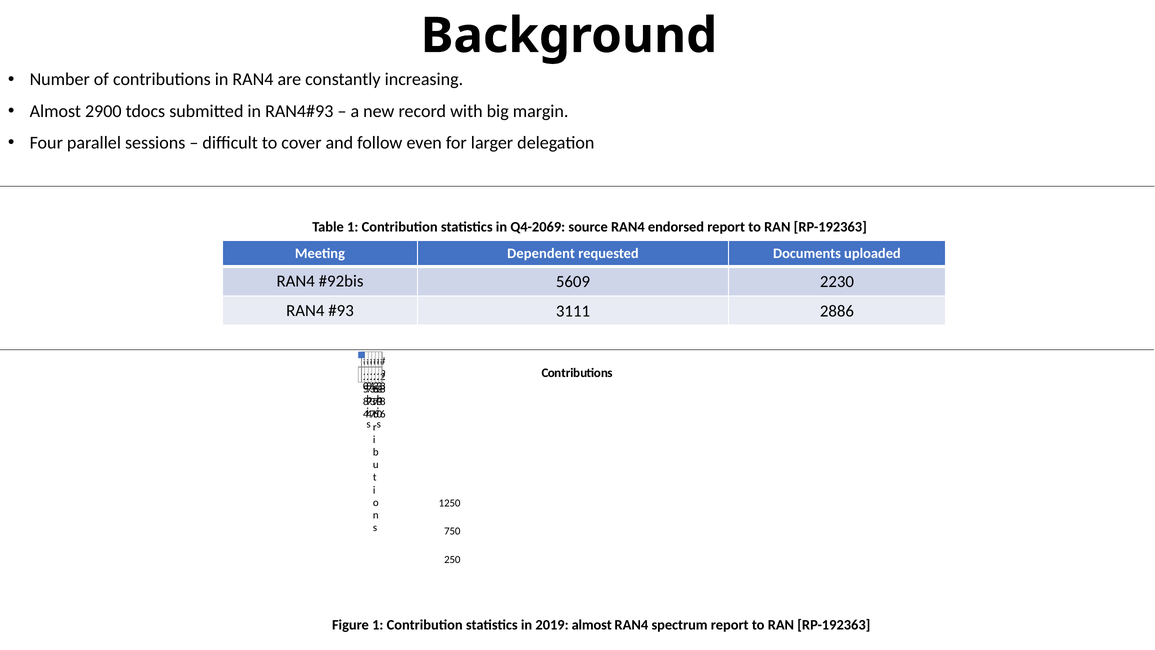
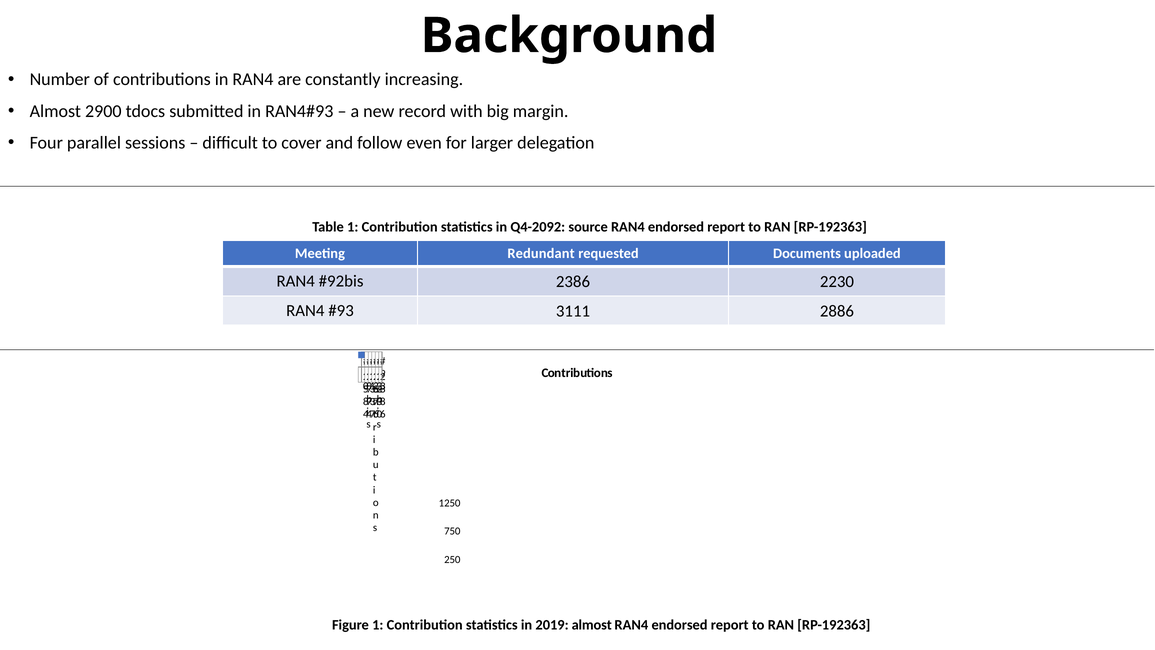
Q4-2069: Q4-2069 -> Q4-2092
Dependent: Dependent -> Redundant
5609: 5609 -> 2386
spectrum at (680, 625): spectrum -> endorsed
